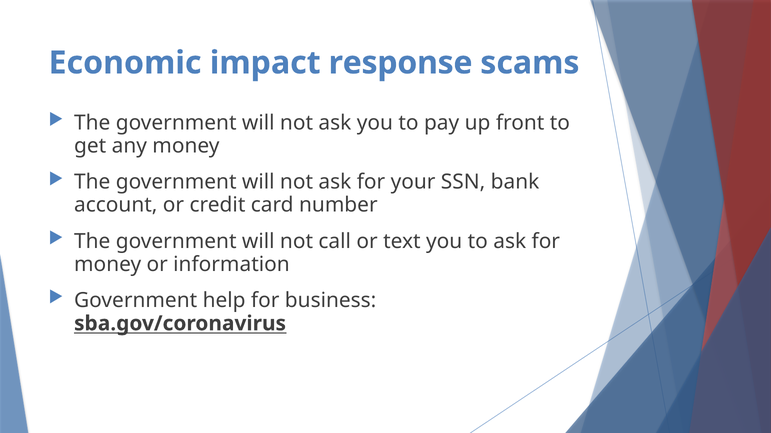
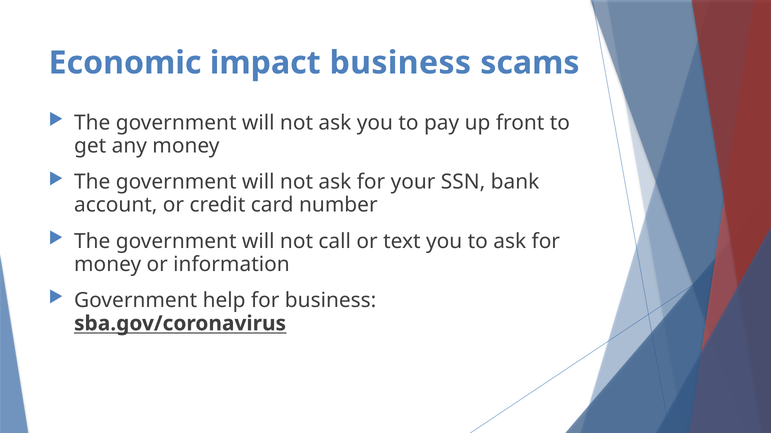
impact response: response -> business
